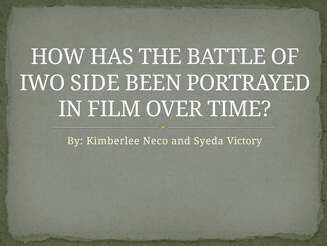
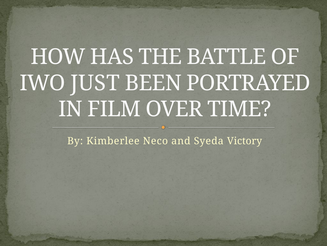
SIDE: SIDE -> JUST
